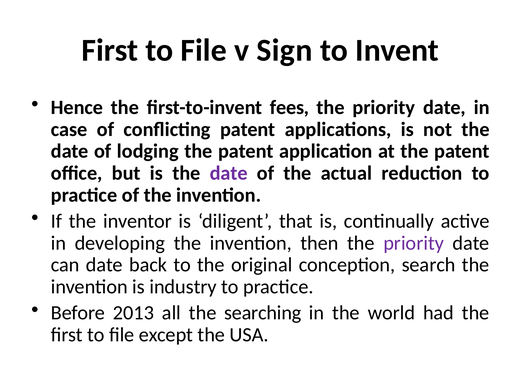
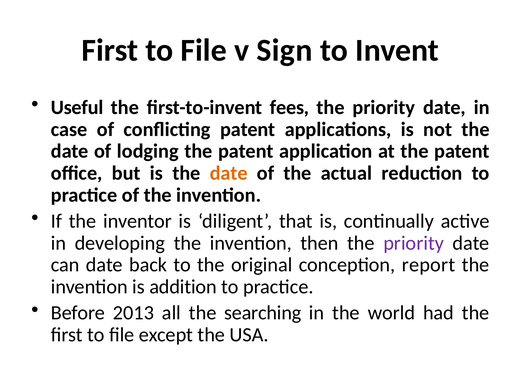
Hence: Hence -> Useful
date at (229, 173) colour: purple -> orange
search: search -> report
industry: industry -> addition
